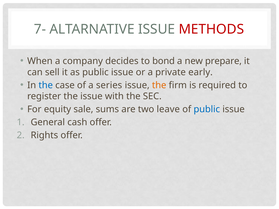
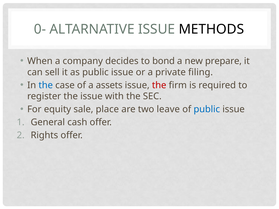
7-: 7- -> 0-
METHODS colour: red -> black
early: early -> filing
series: series -> assets
the at (159, 85) colour: orange -> red
sums: sums -> place
